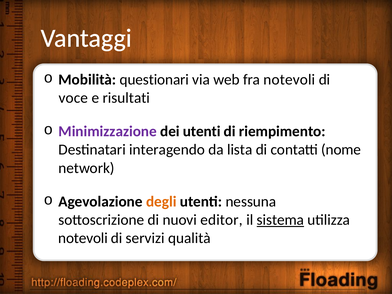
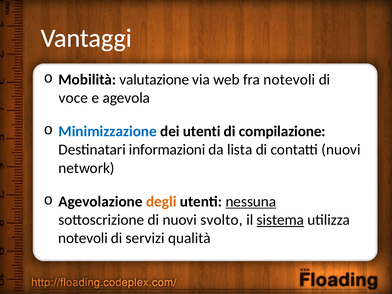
questionari: questionari -> valutazione
risultati: risultati -> agevola
Minimizzazione colour: purple -> blue
riempimento: riempimento -> compilazione
interagendo: interagendo -> informazioni
contatti nome: nome -> nuovi
nessuna underline: none -> present
editor: editor -> svolto
